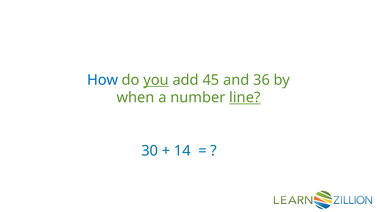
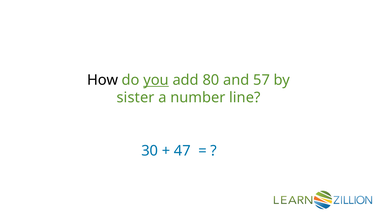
How colour: blue -> black
45: 45 -> 80
36: 36 -> 57
when: when -> sister
line underline: present -> none
14: 14 -> 47
